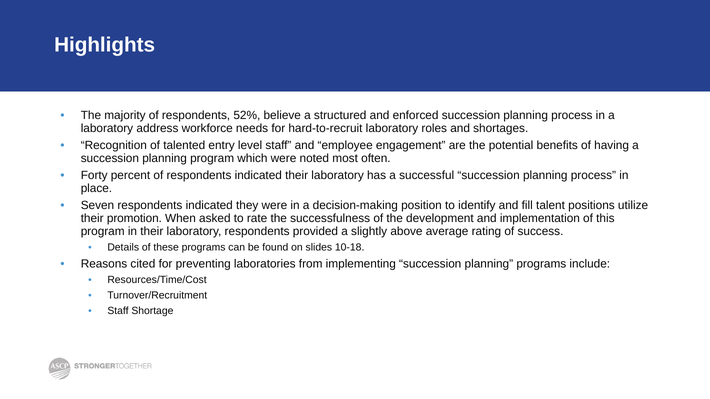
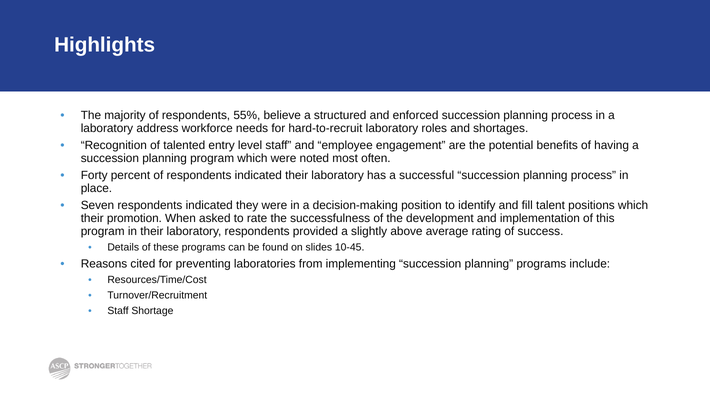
52%: 52% -> 55%
positions utilize: utilize -> which
10-18: 10-18 -> 10-45
